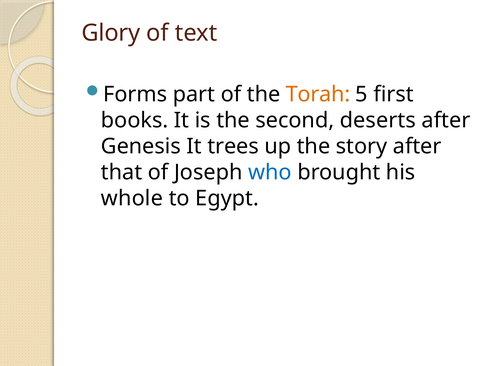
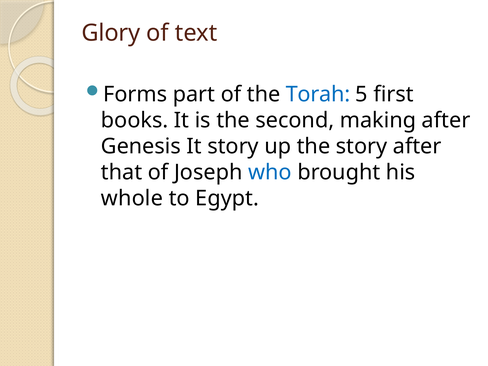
Torah colour: orange -> blue
deserts: deserts -> making
It trees: trees -> story
